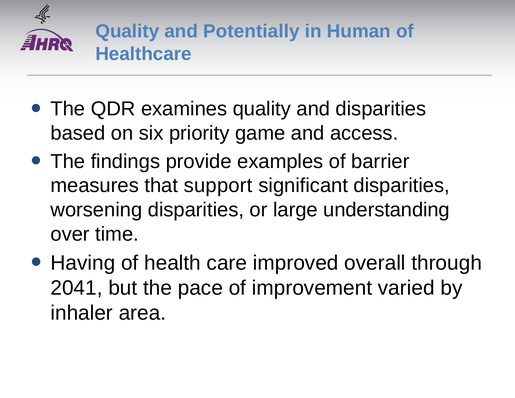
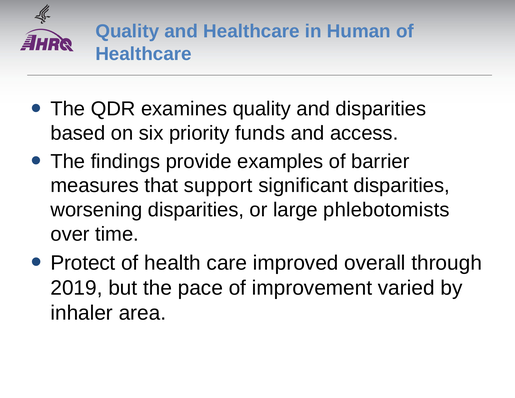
and Potentially: Potentially -> Healthcare
game: game -> funds
understanding: understanding -> phlebotomists
Having: Having -> Protect
2041: 2041 -> 2019
